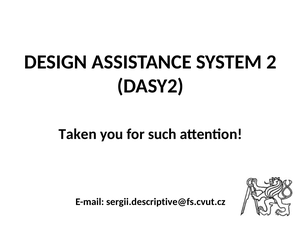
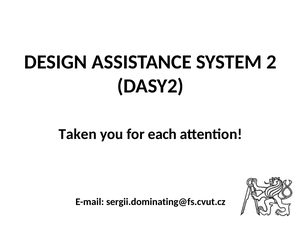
such: such -> each
sergii.descriptive@fs.cvut.cz: sergii.descriptive@fs.cvut.cz -> sergii.dominating@fs.cvut.cz
